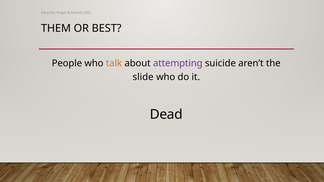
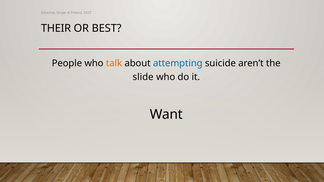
THEM: THEM -> THEIR
attempting colour: purple -> blue
Dead: Dead -> Want
